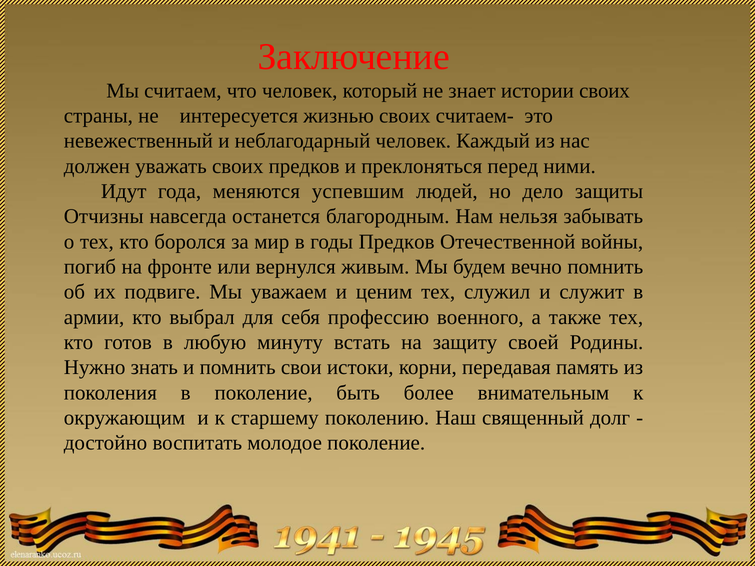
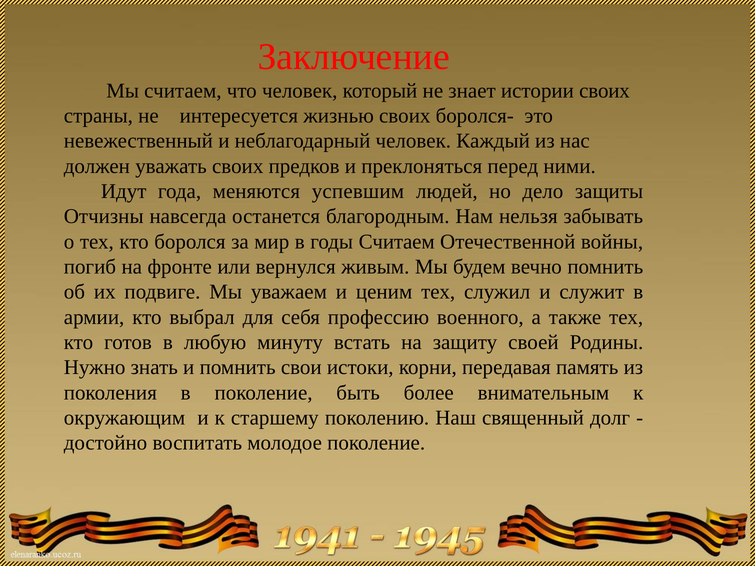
считаем-: считаем- -> боролся-
годы Предков: Предков -> Считаем
